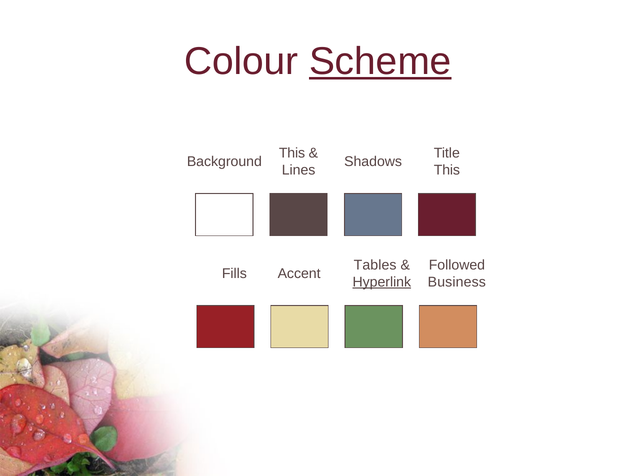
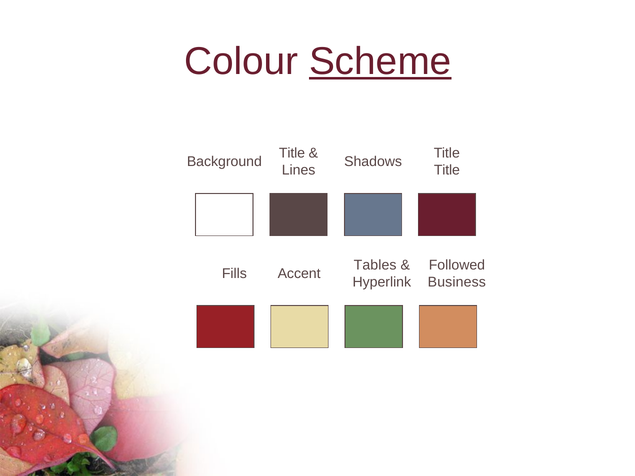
This at (292, 153): This -> Title
This at (447, 170): This -> Title
Hyperlink underline: present -> none
